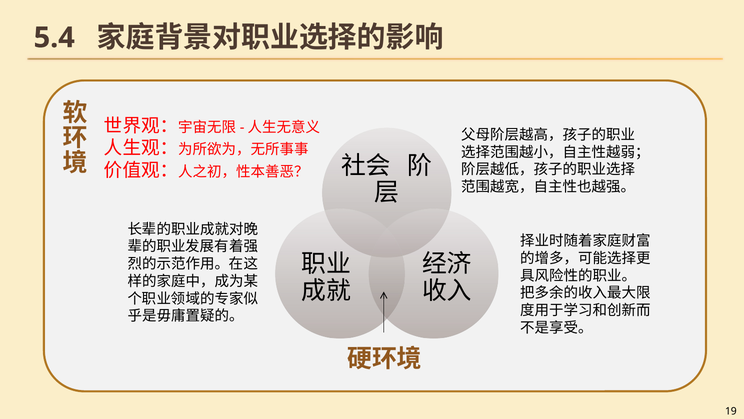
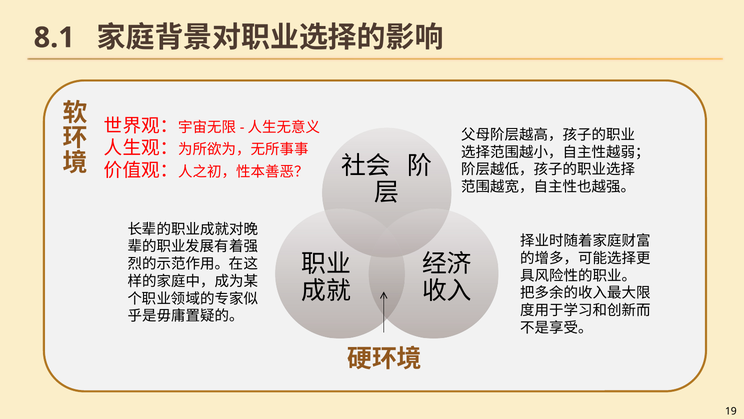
5.4: 5.4 -> 8.1
